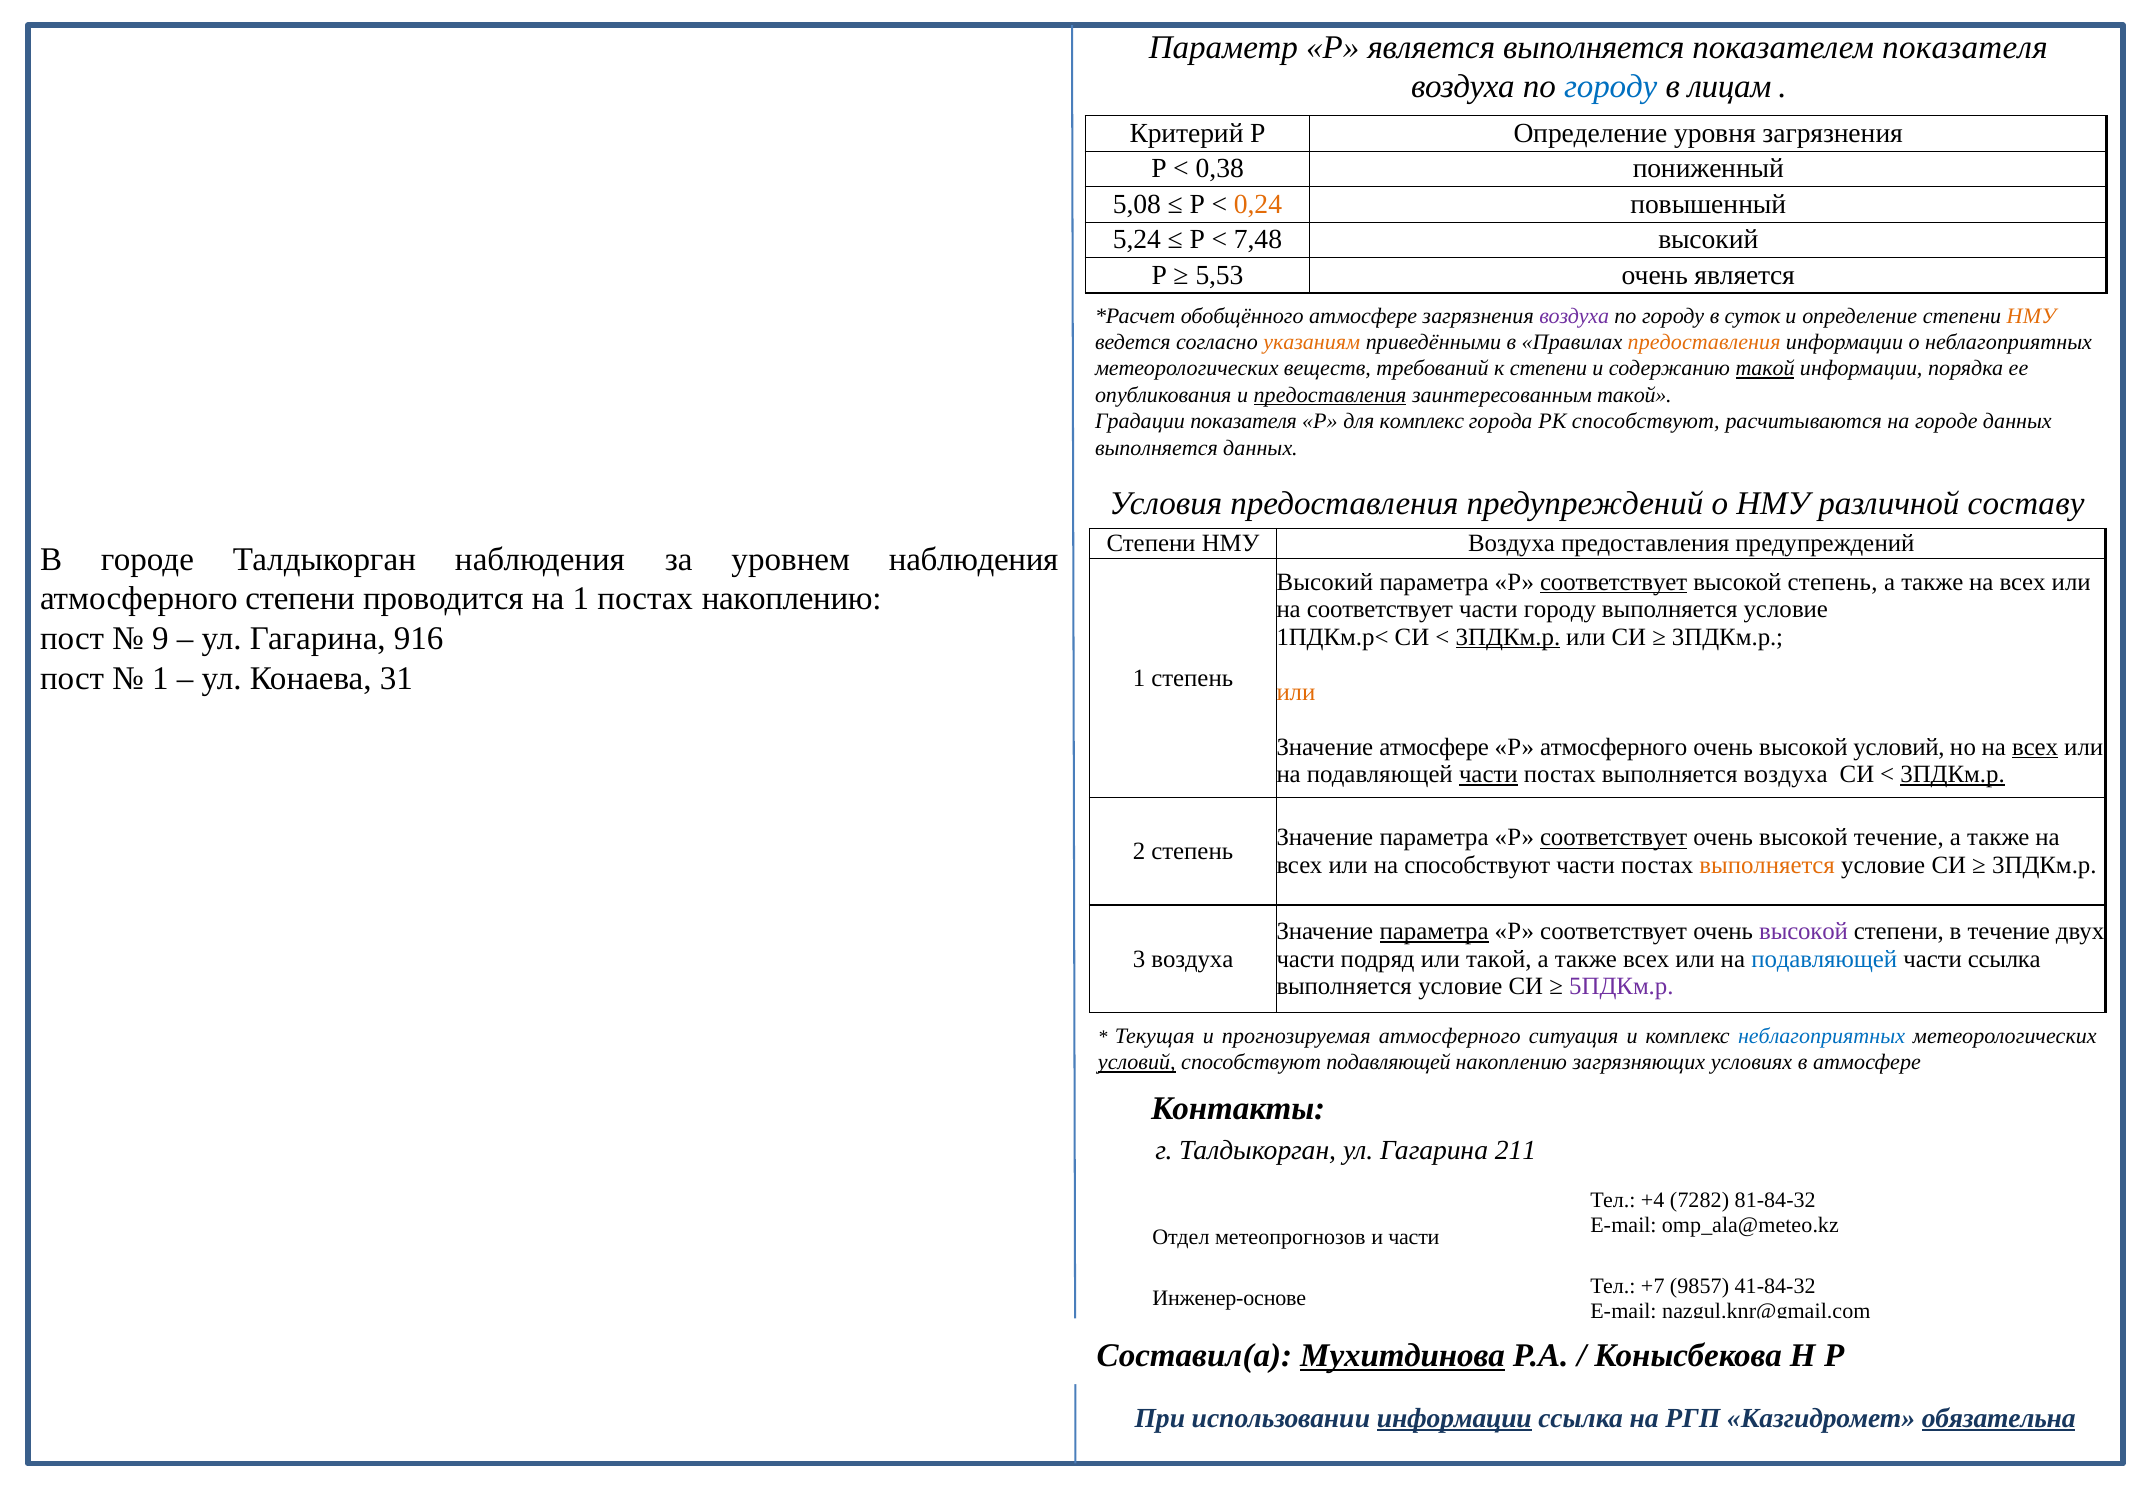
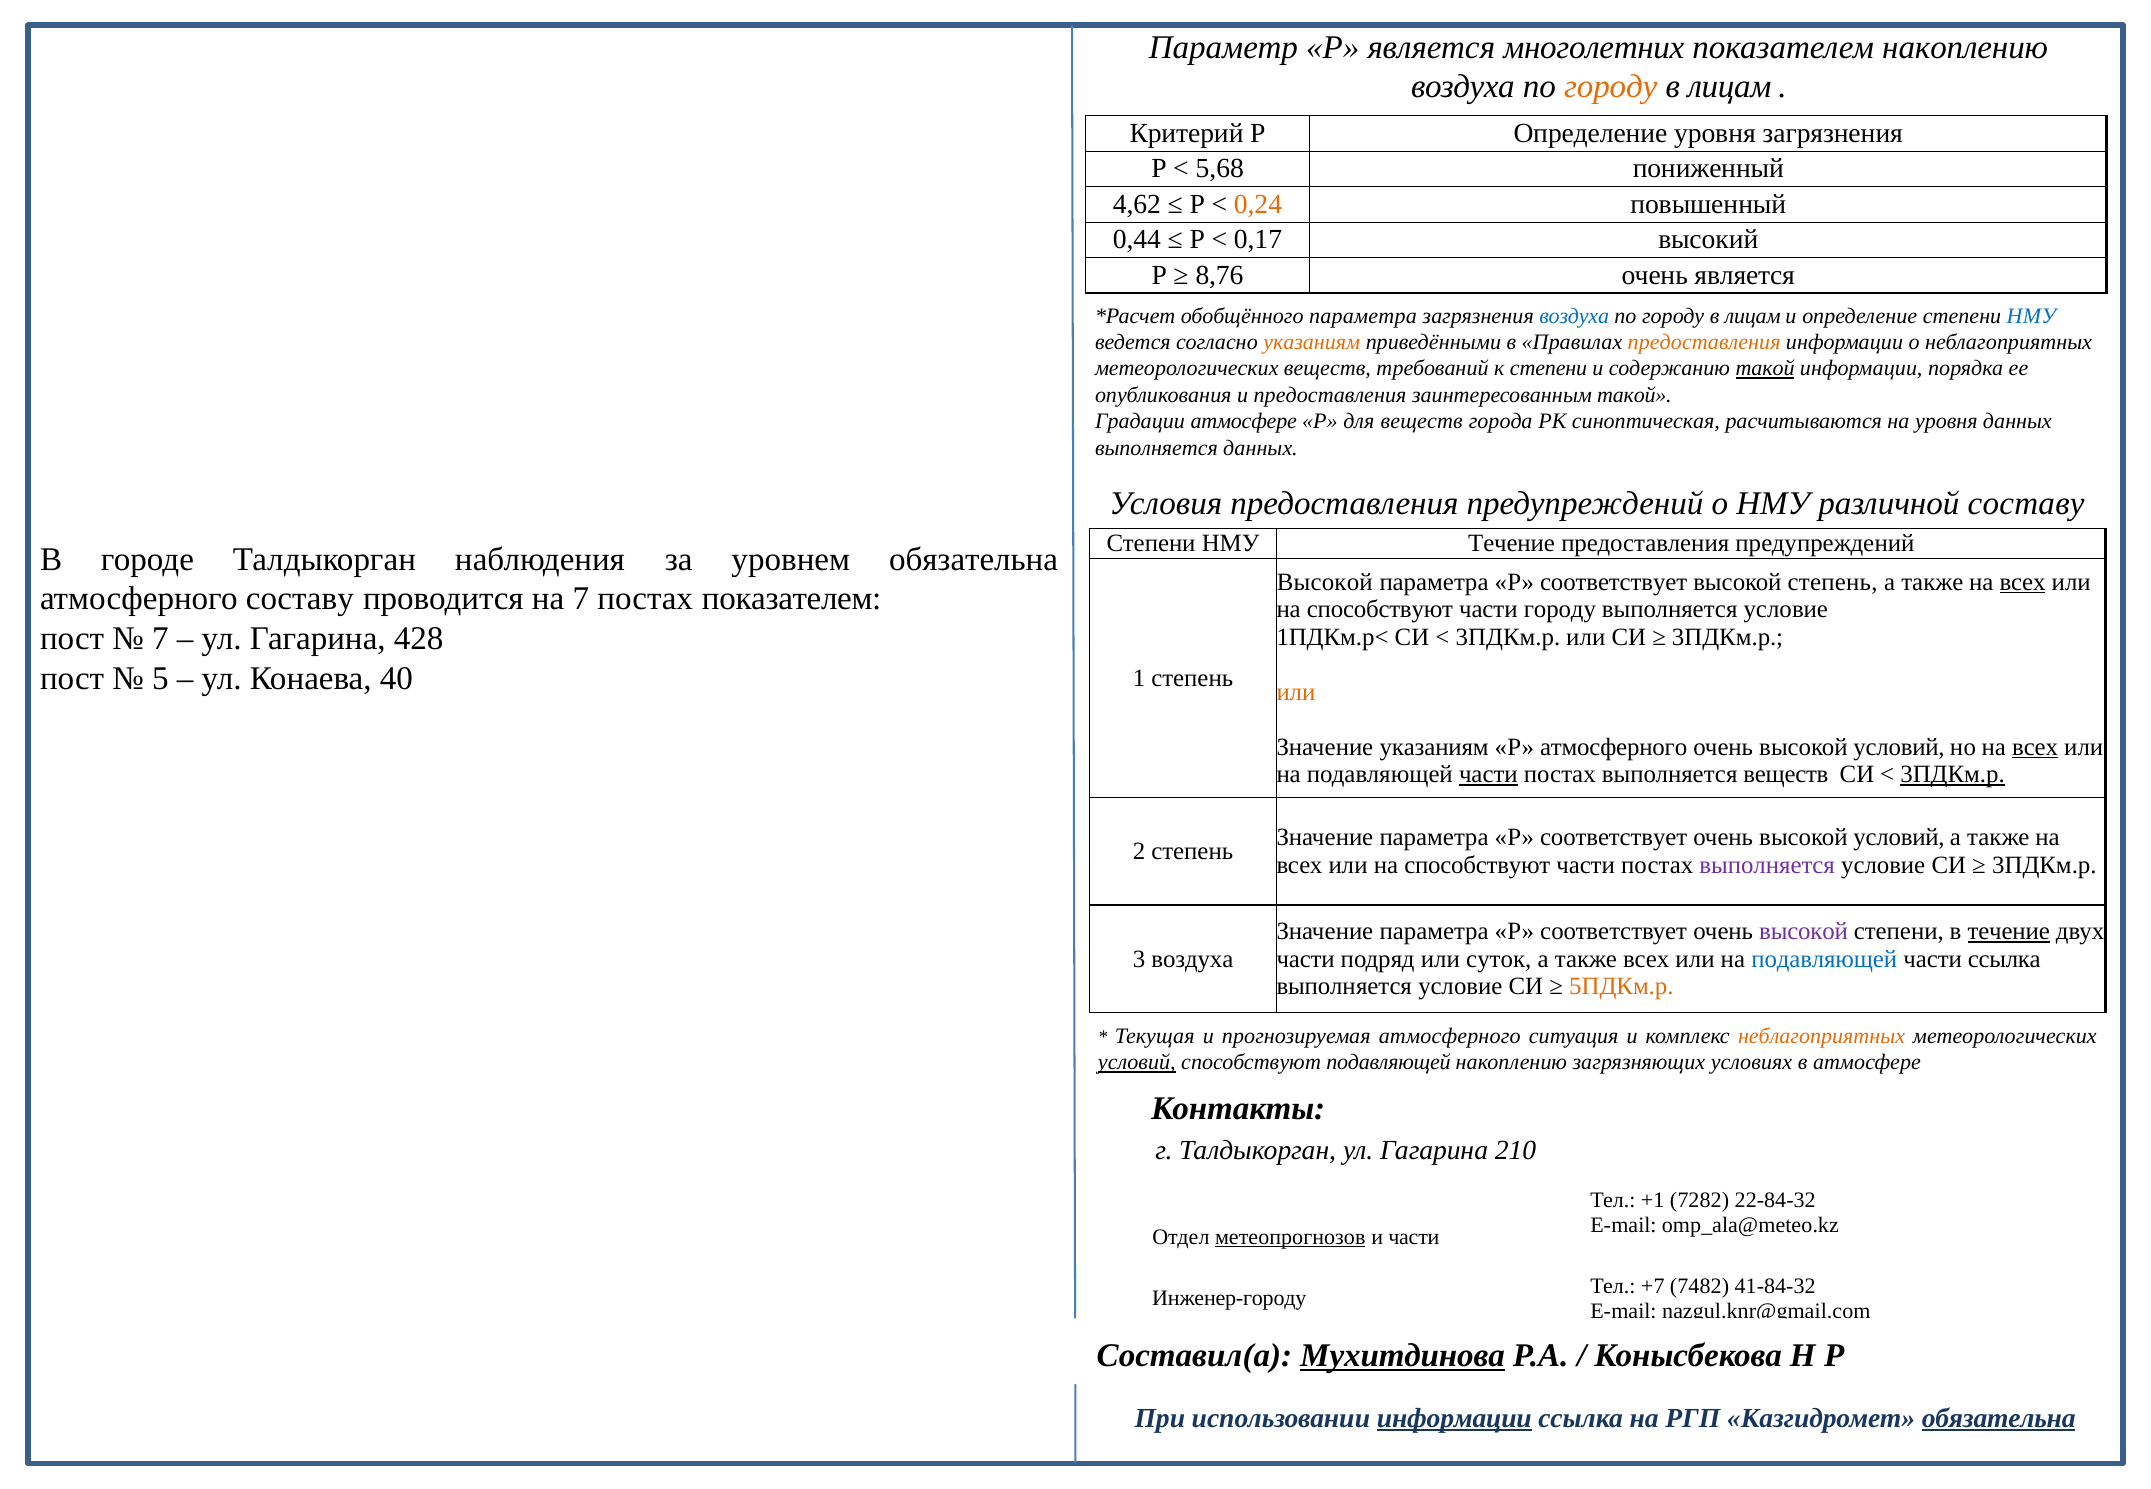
является выполняется: выполняется -> многолетних
показателем показателя: показателя -> накоплению
городу at (1611, 87) colour: blue -> orange
0,38: 0,38 -> 5,68
5,08: 5,08 -> 4,62
5,24: 5,24 -> 0,44
7,48: 7,48 -> 0,17
5,53: 5,53 -> 8,76
обобщённого атмосфере: атмосфере -> параметра
воздуха at (1574, 316) colour: purple -> blue
суток at (1753, 316): суток -> лицам
НМУ at (2031, 316) colour: orange -> blue
предоставления at (1330, 395) underline: present -> none
Градации показателя: показателя -> атмосфере
для комплекс: комплекс -> веществ
РК способствуют: способствуют -> синоптическая
на городе: городе -> уровня
НМУ Воздуха: Воздуха -> Течение
уровнем наблюдения: наблюдения -> обязательна
Высокий at (1325, 582): Высокий -> Высокой
соответствует at (1614, 582) underline: present -> none
всех at (2023, 582) underline: none -> present
атмосферного степени: степени -> составу
на 1: 1 -> 7
постах накоплению: накоплению -> показателем
соответствует at (1380, 609): соответствует -> способствуют
9 at (160, 639): 9 -> 7
916: 916 -> 428
3ПДКм.р at (1508, 637) underline: present -> none
1 at (160, 678): 1 -> 5
31: 31 -> 40
Значение атмосфере: атмосфере -> указаниям
выполняется воздуха: воздуха -> веществ
соответствует at (1614, 838) underline: present -> none
течение at (1899, 838): течение -> условий
выполняется at (1767, 865) colour: orange -> purple
параметра at (1434, 932) underline: present -> none
течение at (2009, 932) underline: none -> present
или такой: такой -> суток
5ПДКм.р colour: purple -> orange
неблагоприятных at (1822, 1036) colour: blue -> orange
211: 211 -> 210
+4: +4 -> +1
81-84-32: 81-84-32 -> 22-84-32
метеопрогнозов underline: none -> present
9857: 9857 -> 7482
Инженер-основе: Инженер-основе -> Инженер-городу
